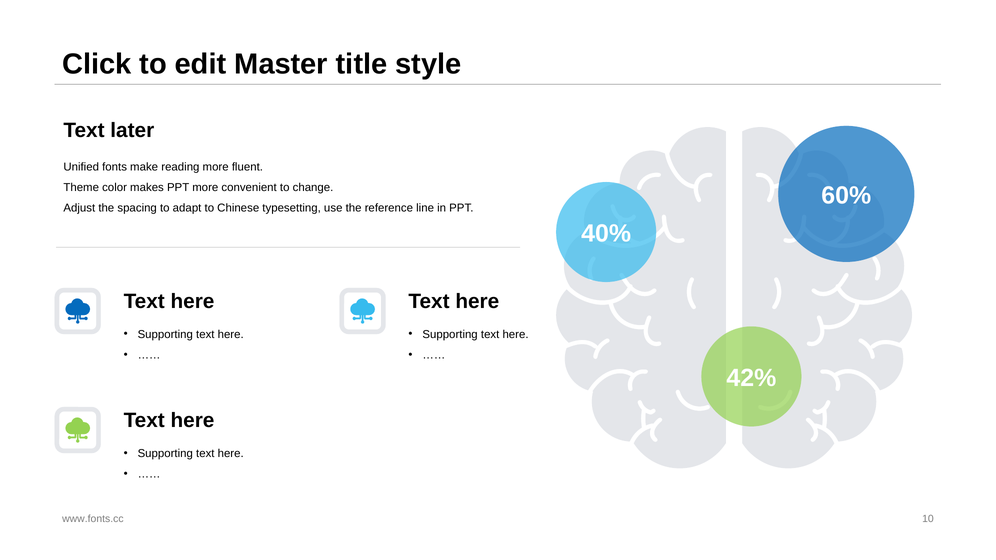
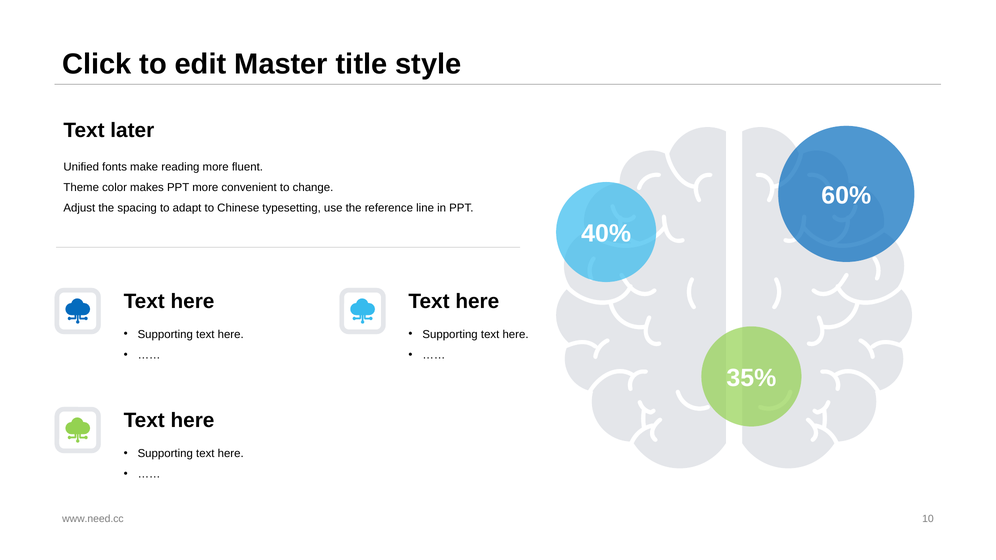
42%: 42% -> 35%
www.fonts.cc: www.fonts.cc -> www.need.cc
